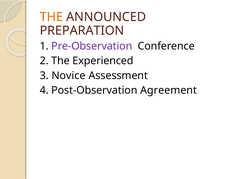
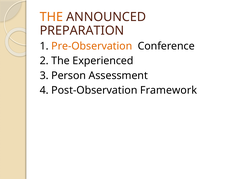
Pre-Observation colour: purple -> orange
Novice: Novice -> Person
Agreement: Agreement -> Framework
